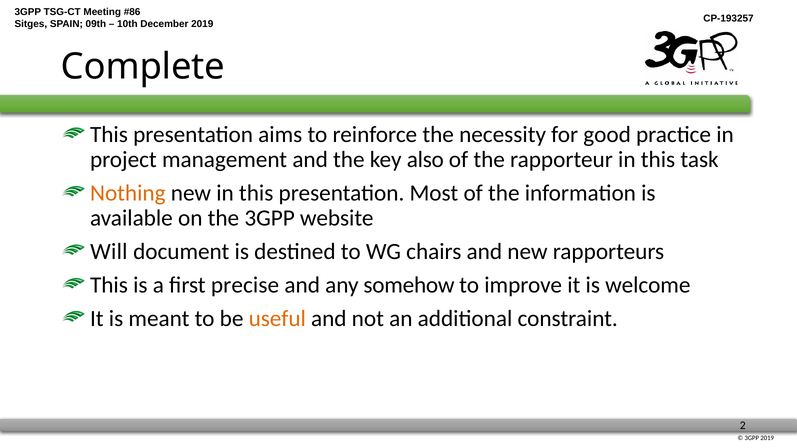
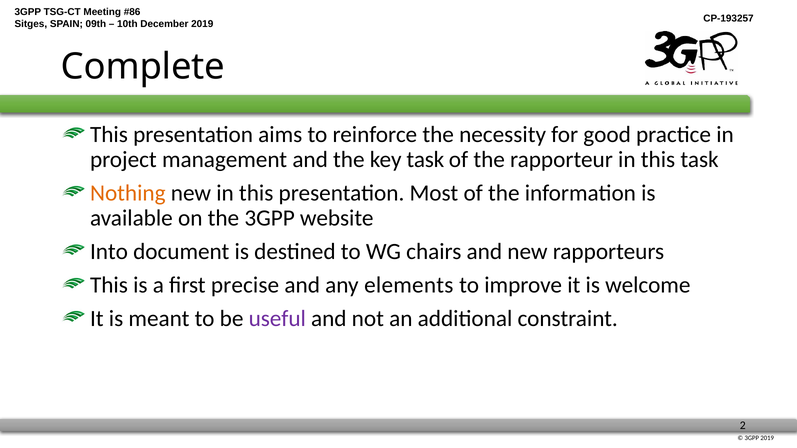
key also: also -> task
Will: Will -> Into
somehow: somehow -> elements
useful colour: orange -> purple
